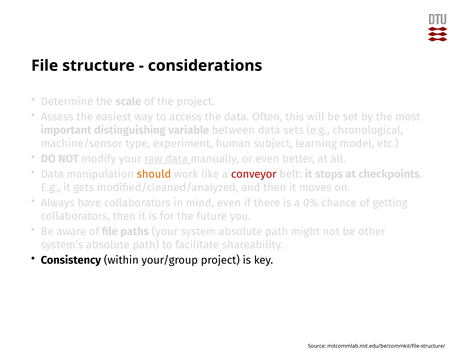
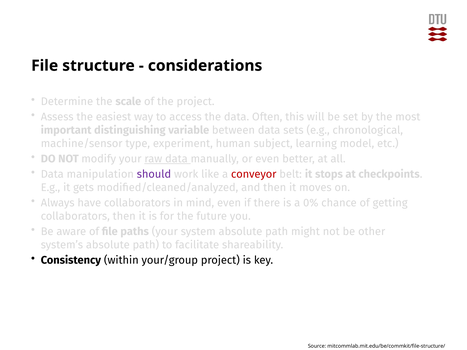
should colour: orange -> purple
